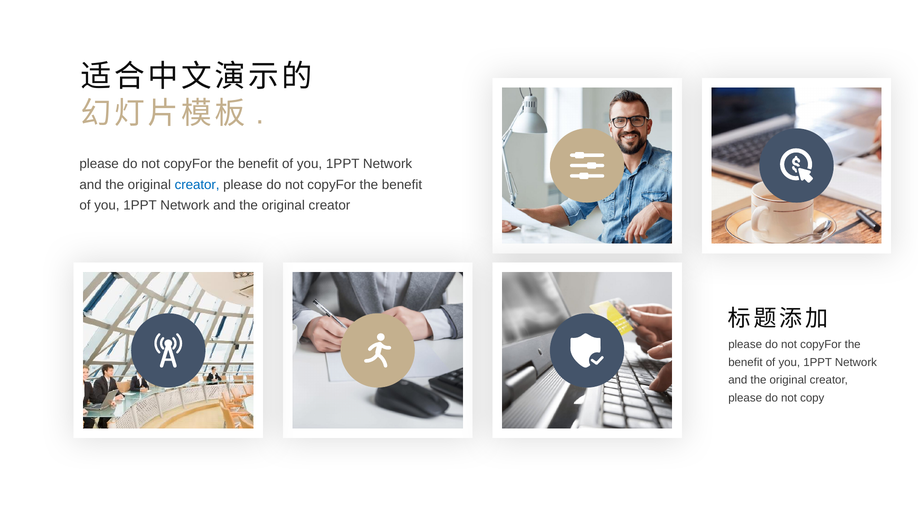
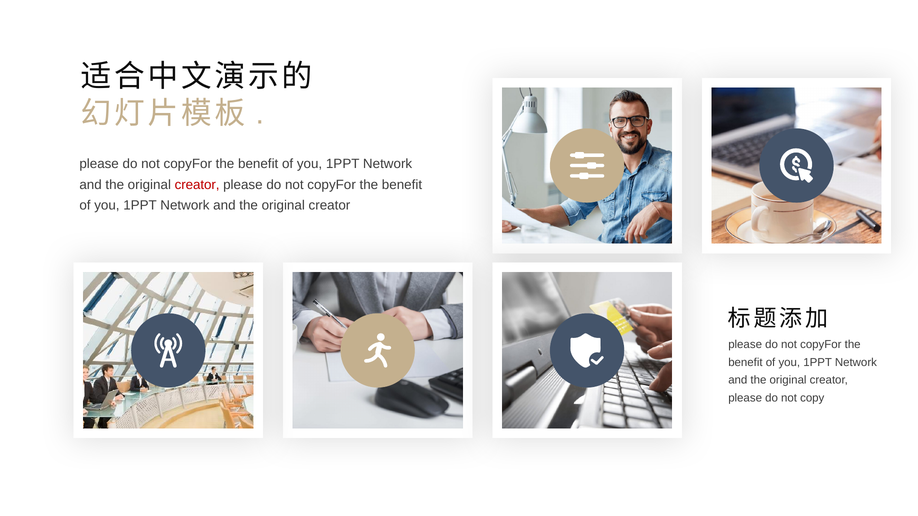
creator at (197, 185) colour: blue -> red
